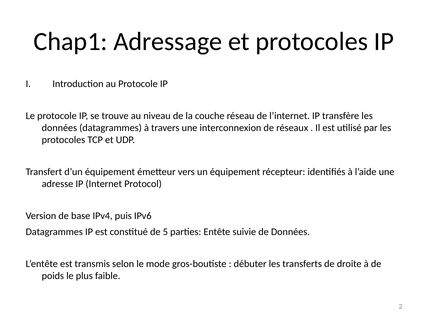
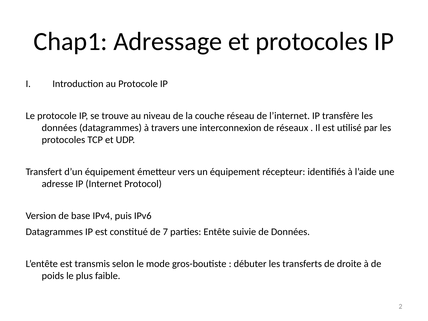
5: 5 -> 7
